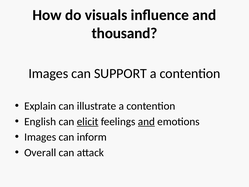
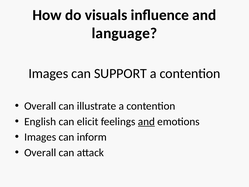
thousand: thousand -> language
Explain at (40, 106): Explain -> Overall
elicit underline: present -> none
